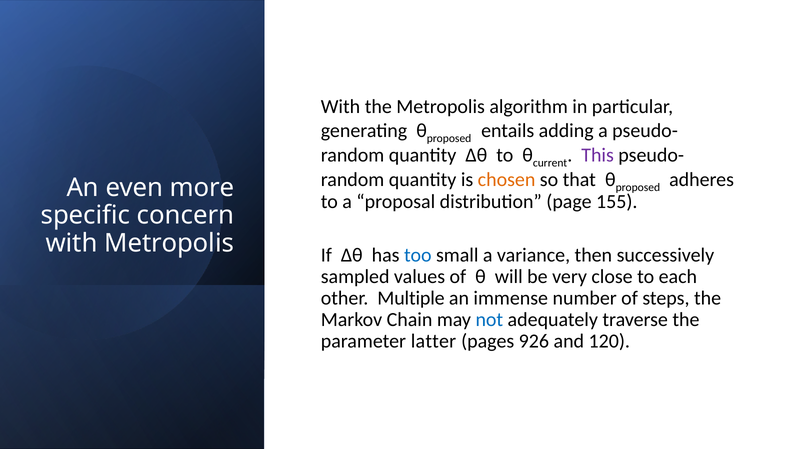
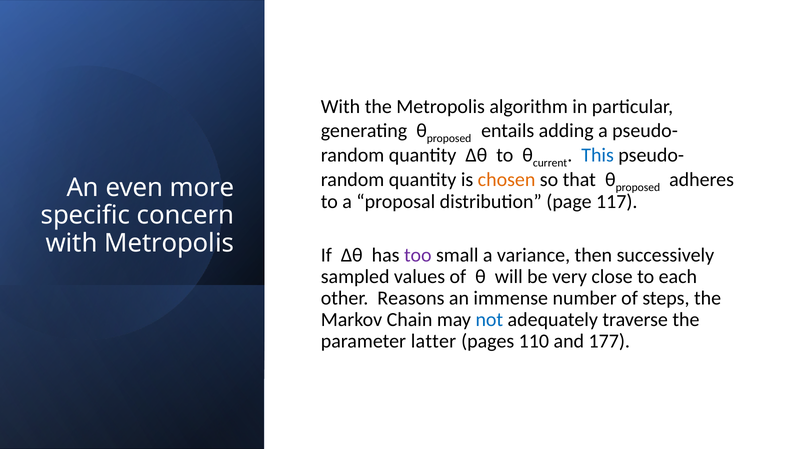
This colour: purple -> blue
155: 155 -> 117
too colour: blue -> purple
Multiple: Multiple -> Reasons
926: 926 -> 110
120: 120 -> 177
